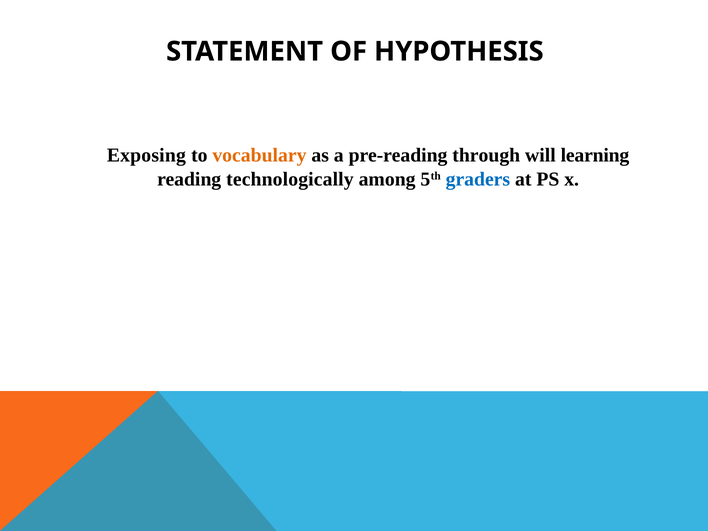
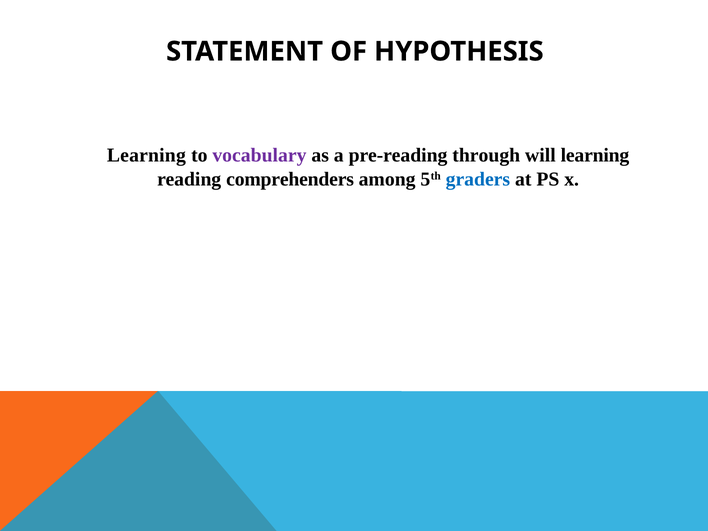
Exposing at (146, 155): Exposing -> Learning
vocabulary colour: orange -> purple
technologically: technologically -> comprehenders
